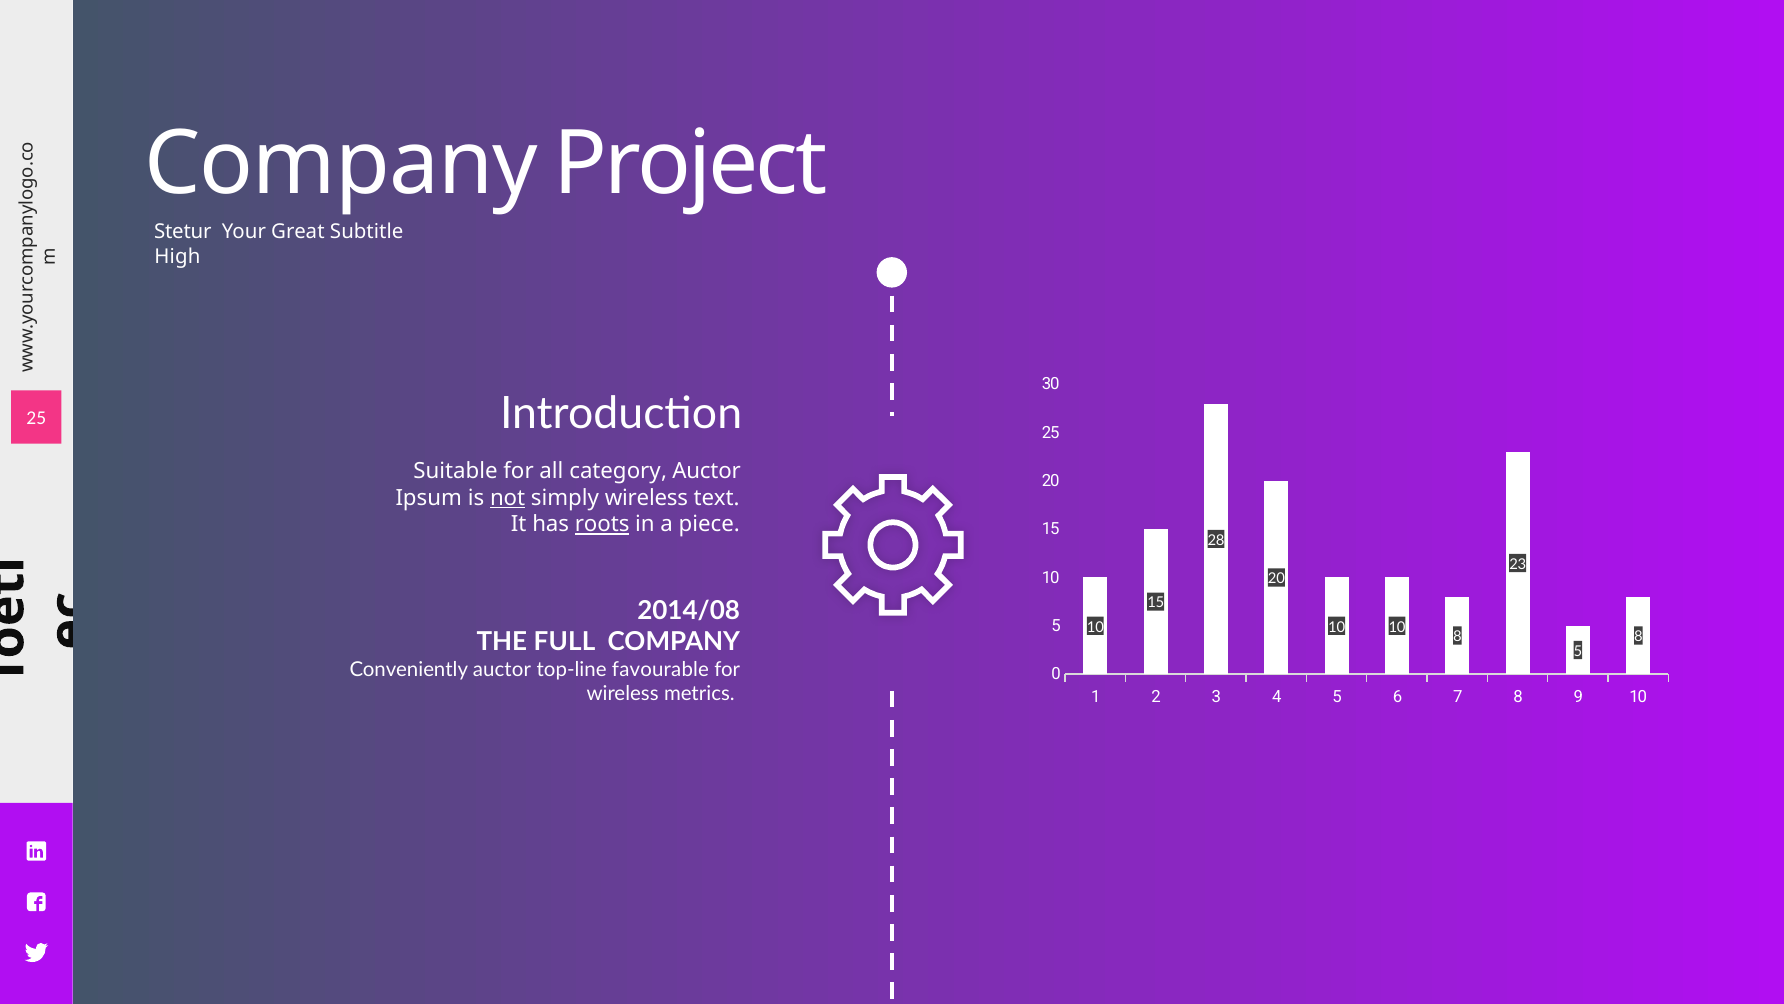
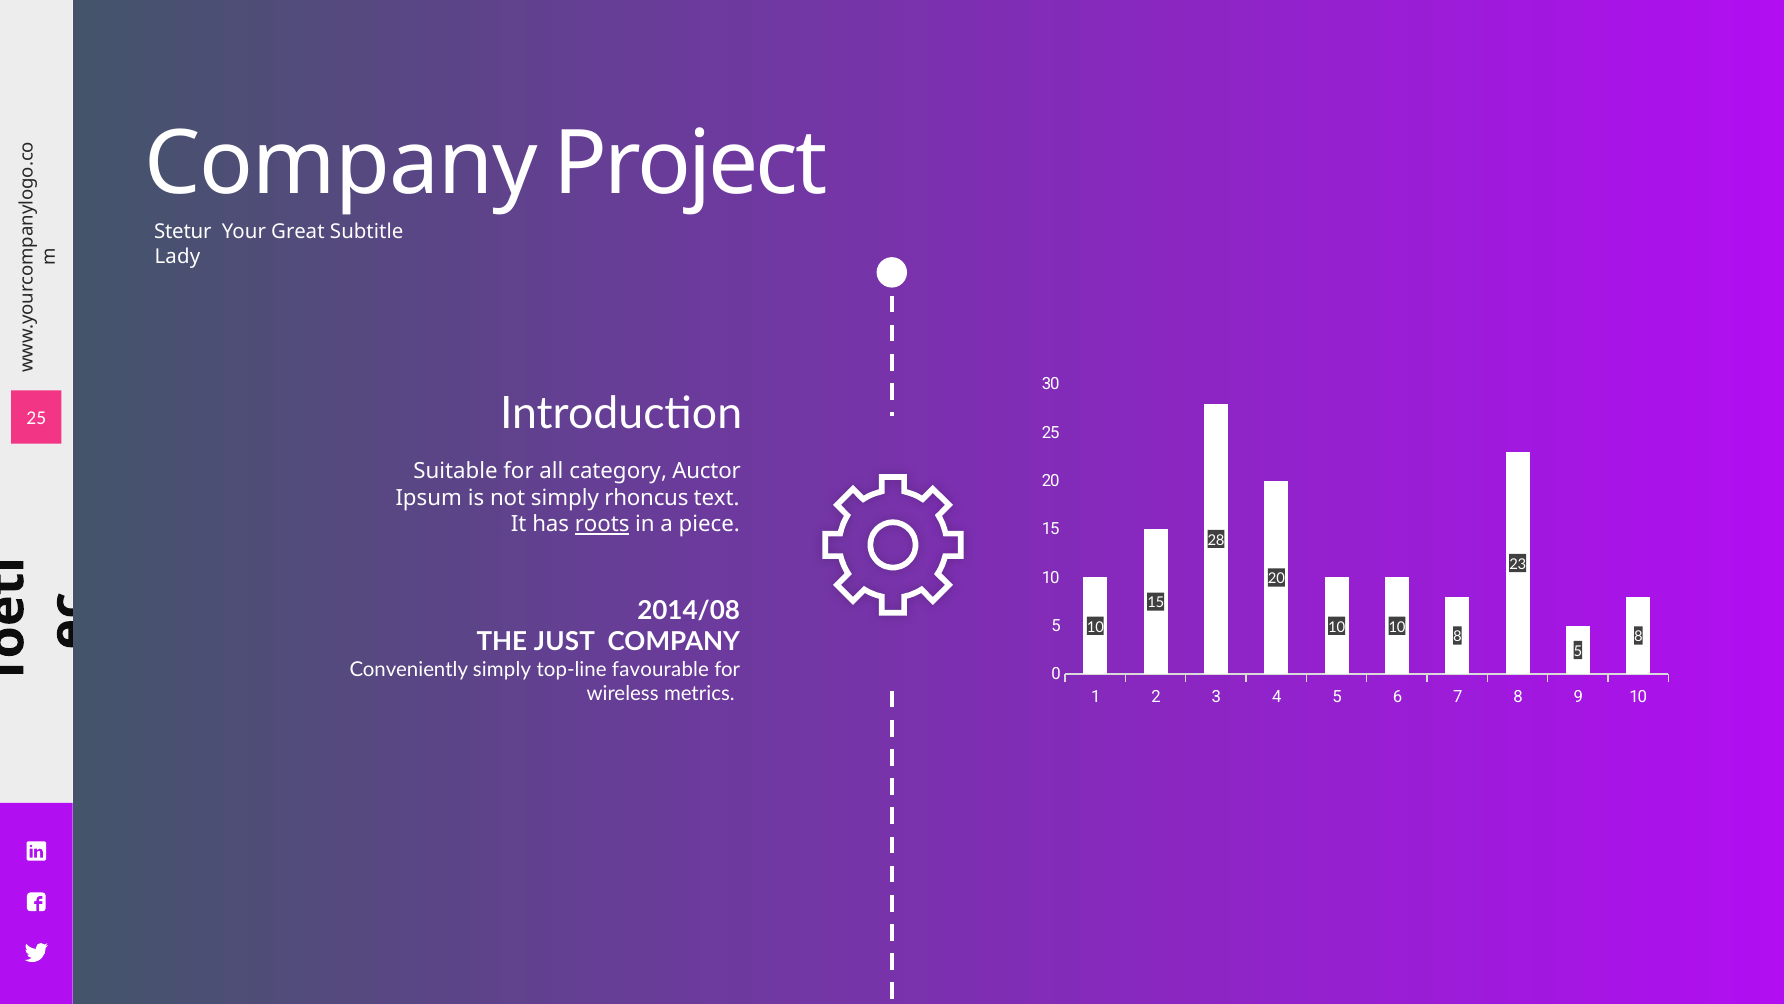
High: High -> Lady
not underline: present -> none
simply wireless: wireless -> rhoncus
FULL: FULL -> JUST
Conveniently auctor: auctor -> simply
